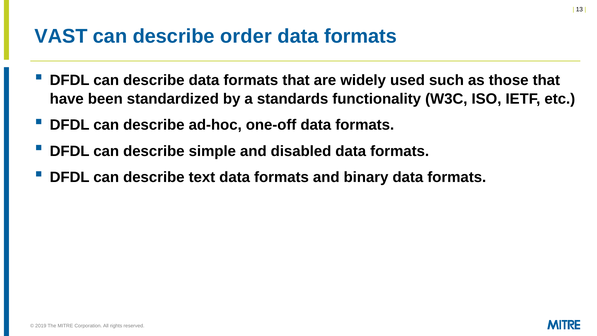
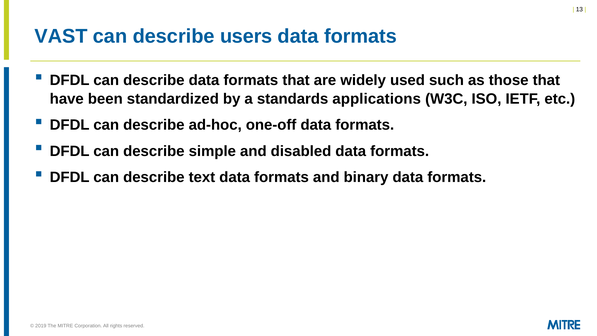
order: order -> users
functionality: functionality -> applications
